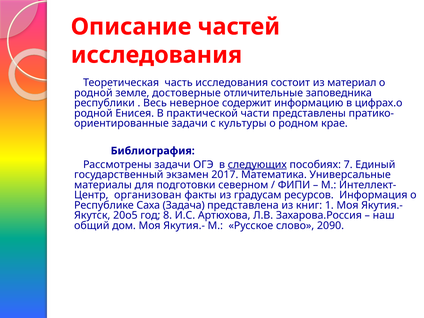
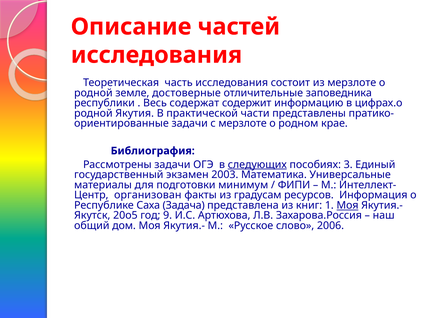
из материал: материал -> мерзлоте
неверное: неверное -> содержат
Енисея: Енисея -> Якутия
с культуры: культуры -> мерзлоте
7: 7 -> 3
2017: 2017 -> 2003
северном: северном -> минимум
Моя at (348, 205) underline: none -> present
8: 8 -> 9
2090: 2090 -> 2006
